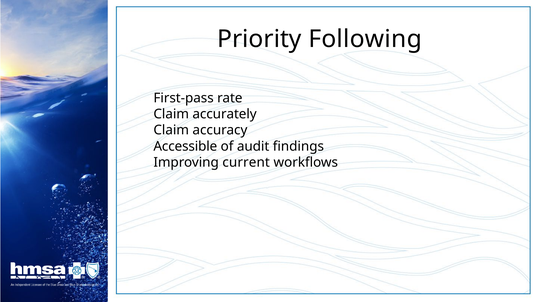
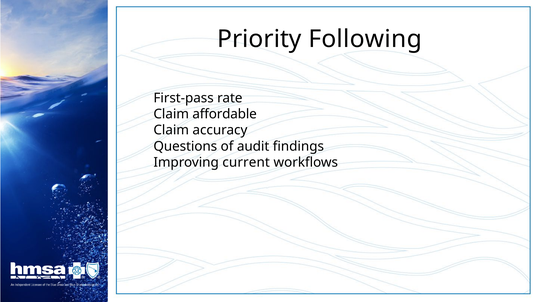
accurately: accurately -> affordable
Accessible: Accessible -> Questions
